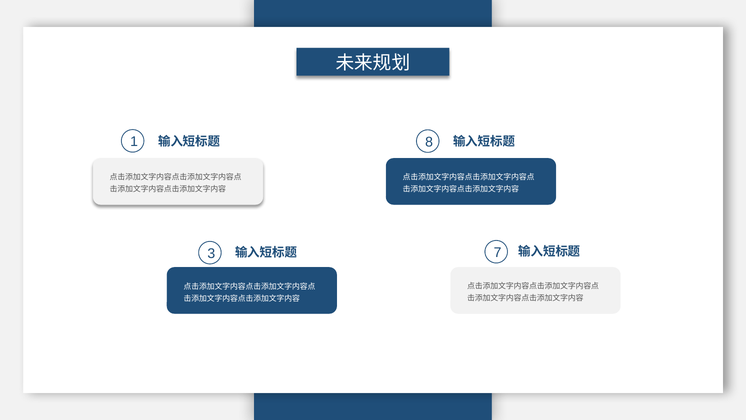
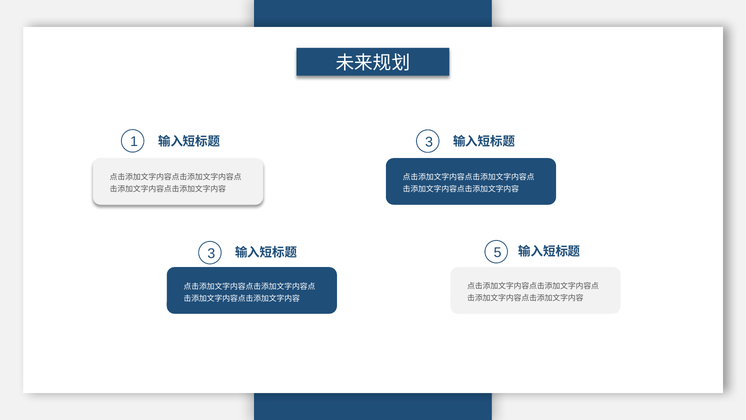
1 8: 8 -> 3
7: 7 -> 5
